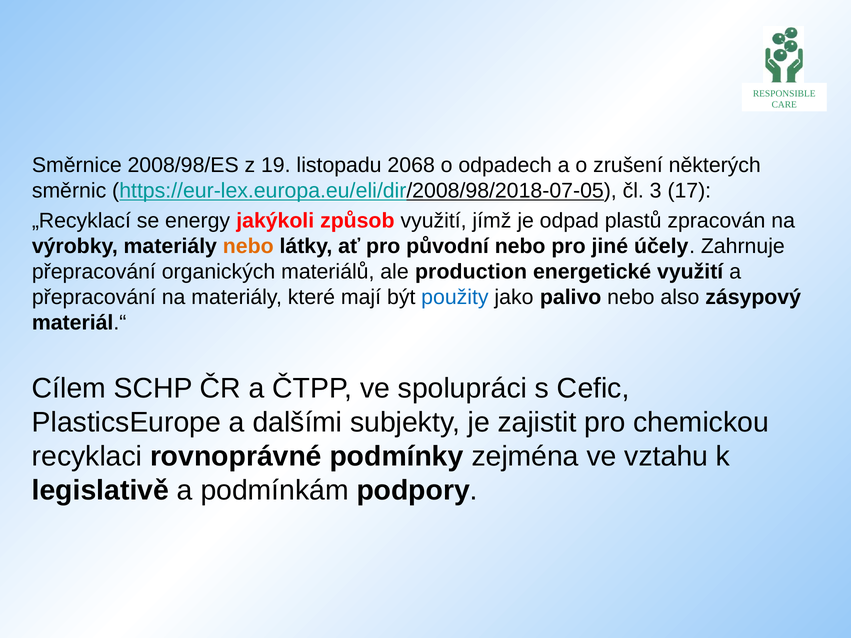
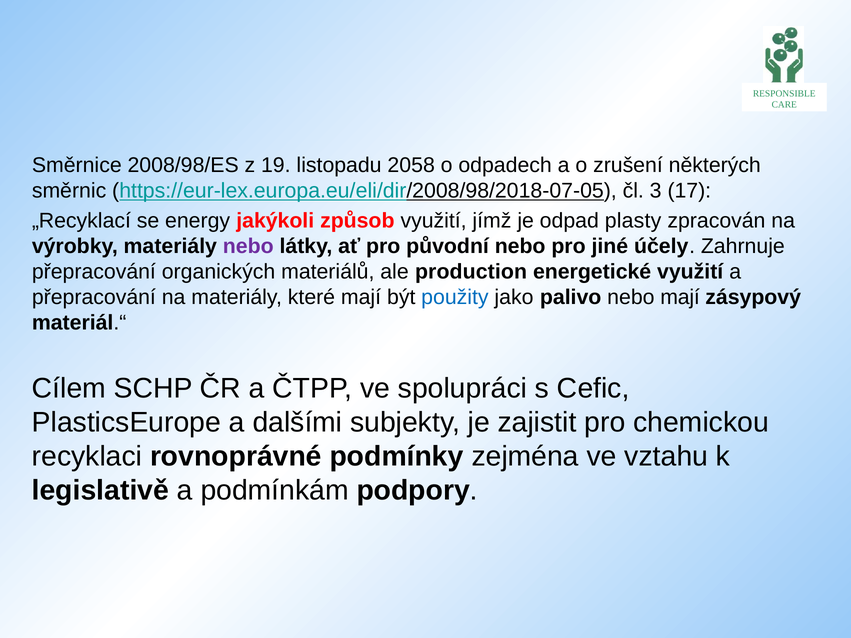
2068: 2068 -> 2058
plastů: plastů -> plasty
nebo at (248, 246) colour: orange -> purple
nebo also: also -> mají
